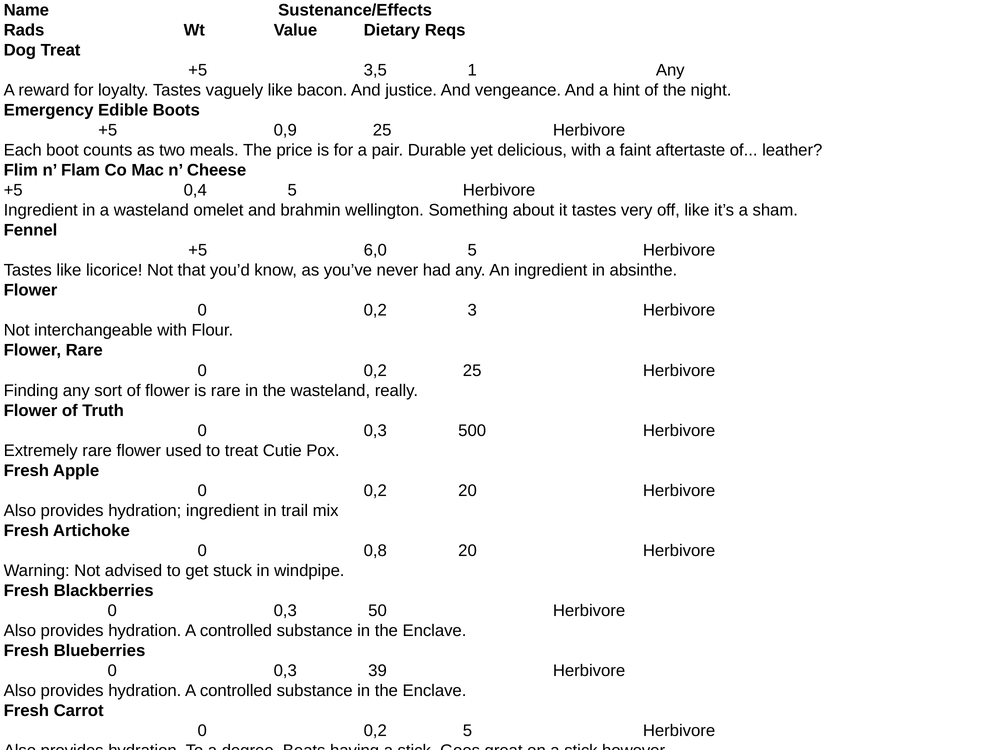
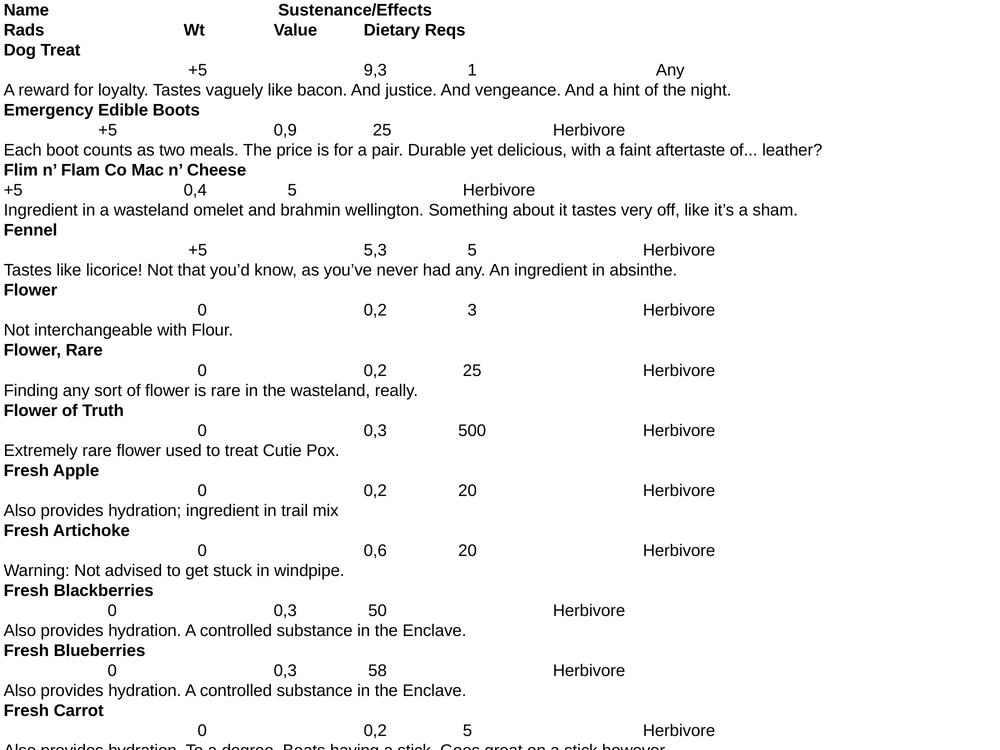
3,5: 3,5 -> 9,3
6,0: 6,0 -> 5,3
0,8 at (375, 551): 0,8 -> 0,6
39: 39 -> 58
